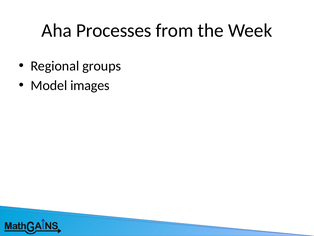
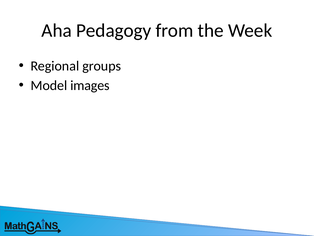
Processes: Processes -> Pedagogy
